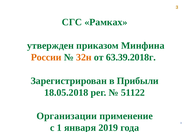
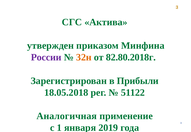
Рамках: Рамках -> Актива
России colour: orange -> purple
63.39.2018г: 63.39.2018г -> 82.80.2018г
Организации: Организации -> Аналогичная
